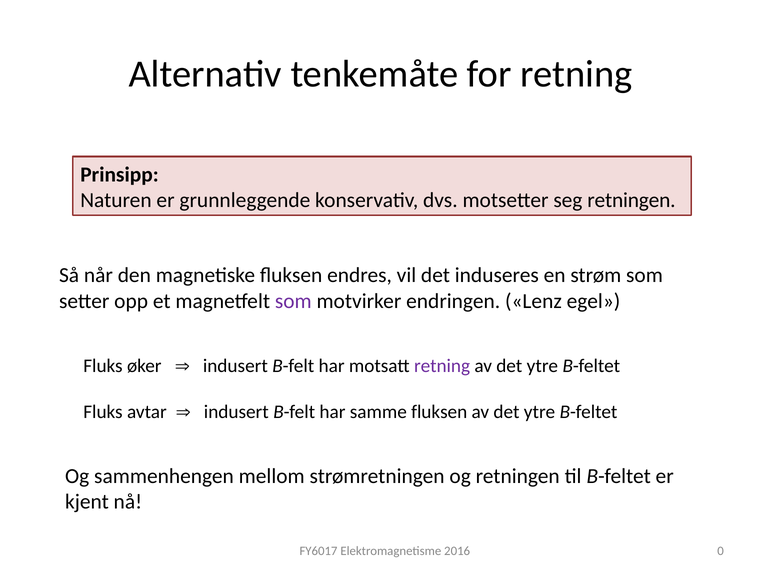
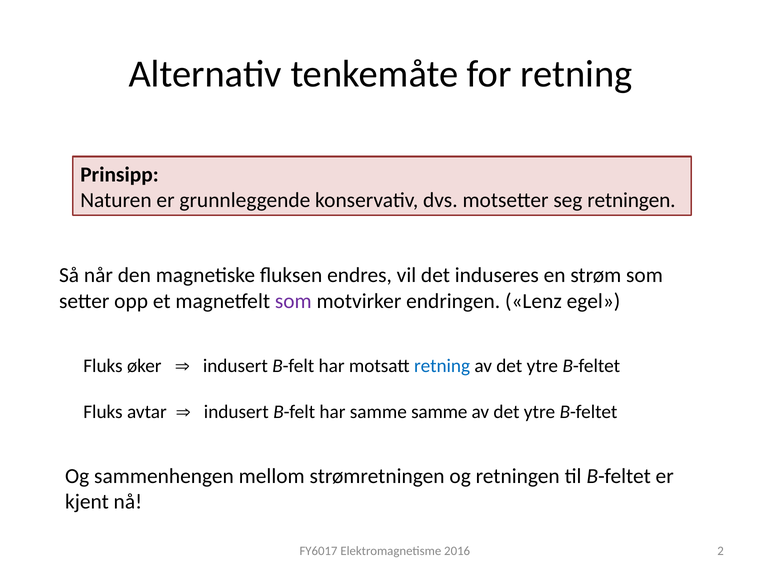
retning at (442, 366) colour: purple -> blue
samme fluksen: fluksen -> samme
0: 0 -> 2
